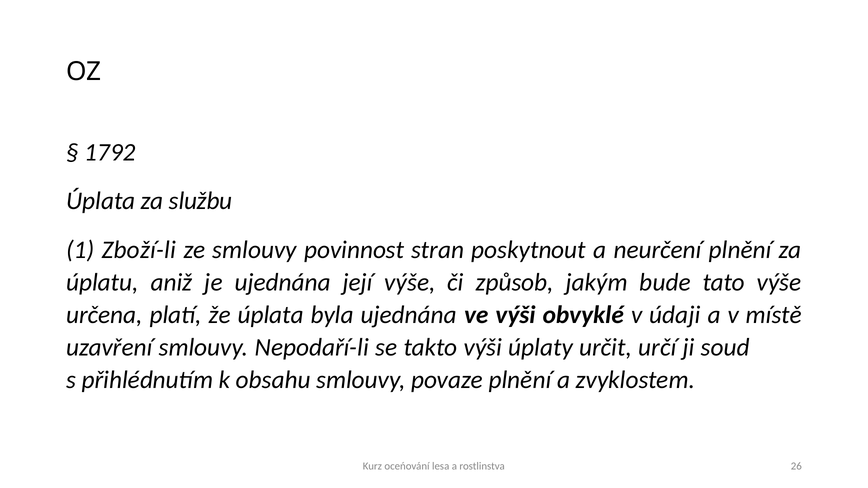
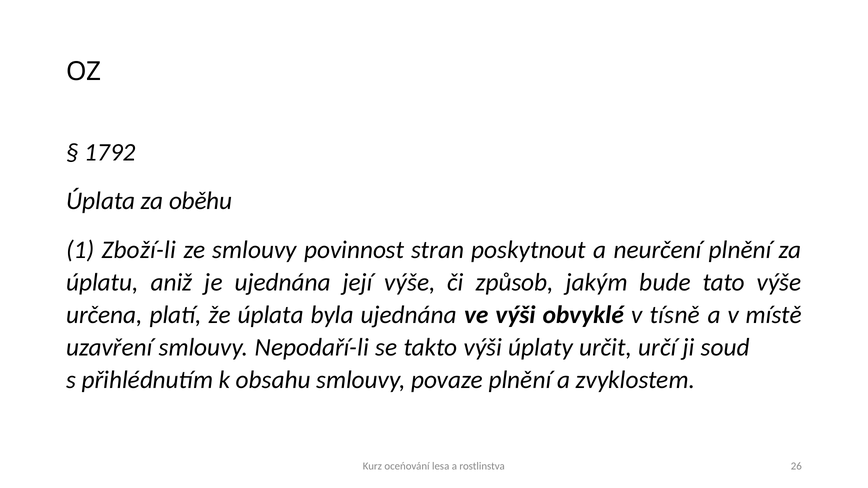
službu: službu -> oběhu
údaji: údaji -> tísně
